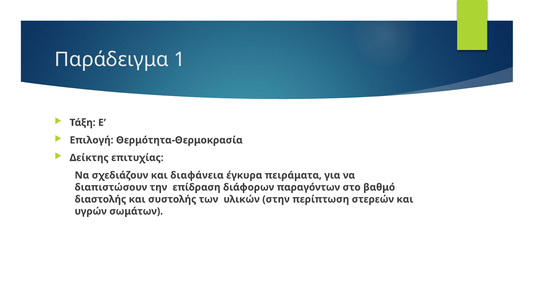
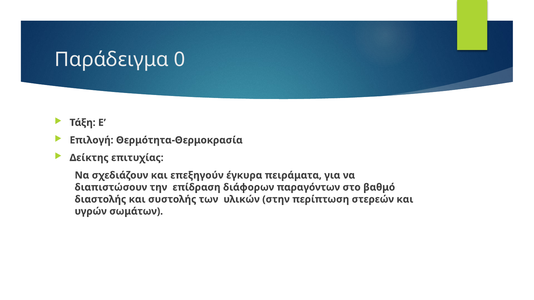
1: 1 -> 0
διαφάνεια: διαφάνεια -> επεξηγούν
